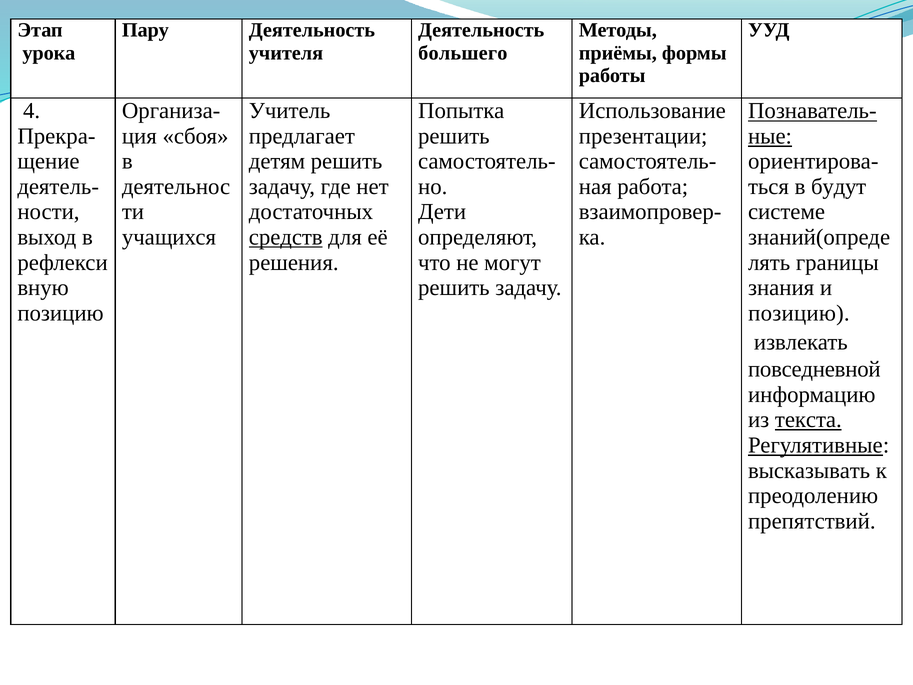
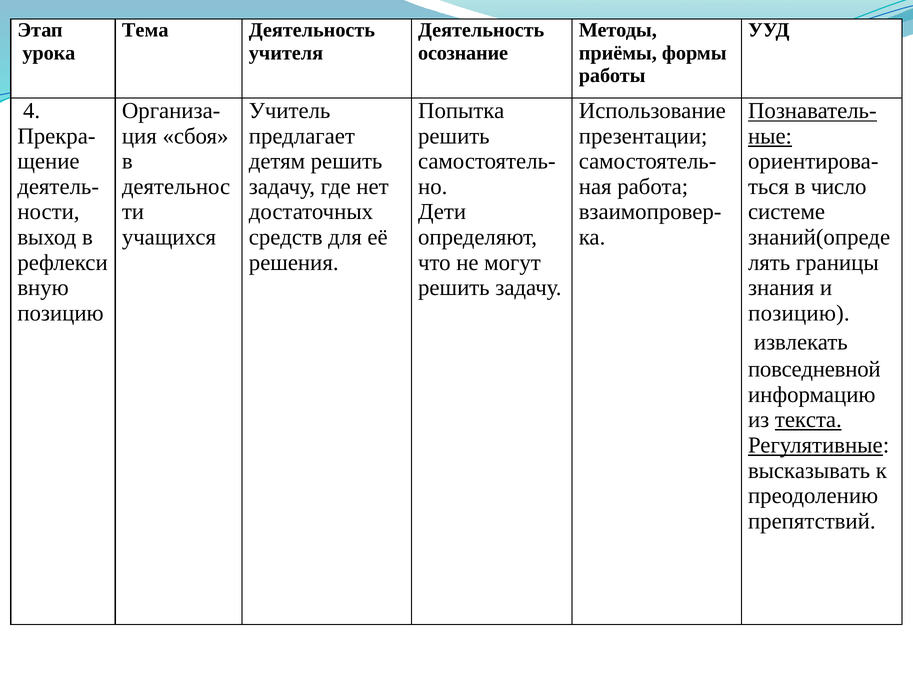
Пару: Пару -> Тема
большего: большего -> осознание
будут: будут -> число
средств underline: present -> none
